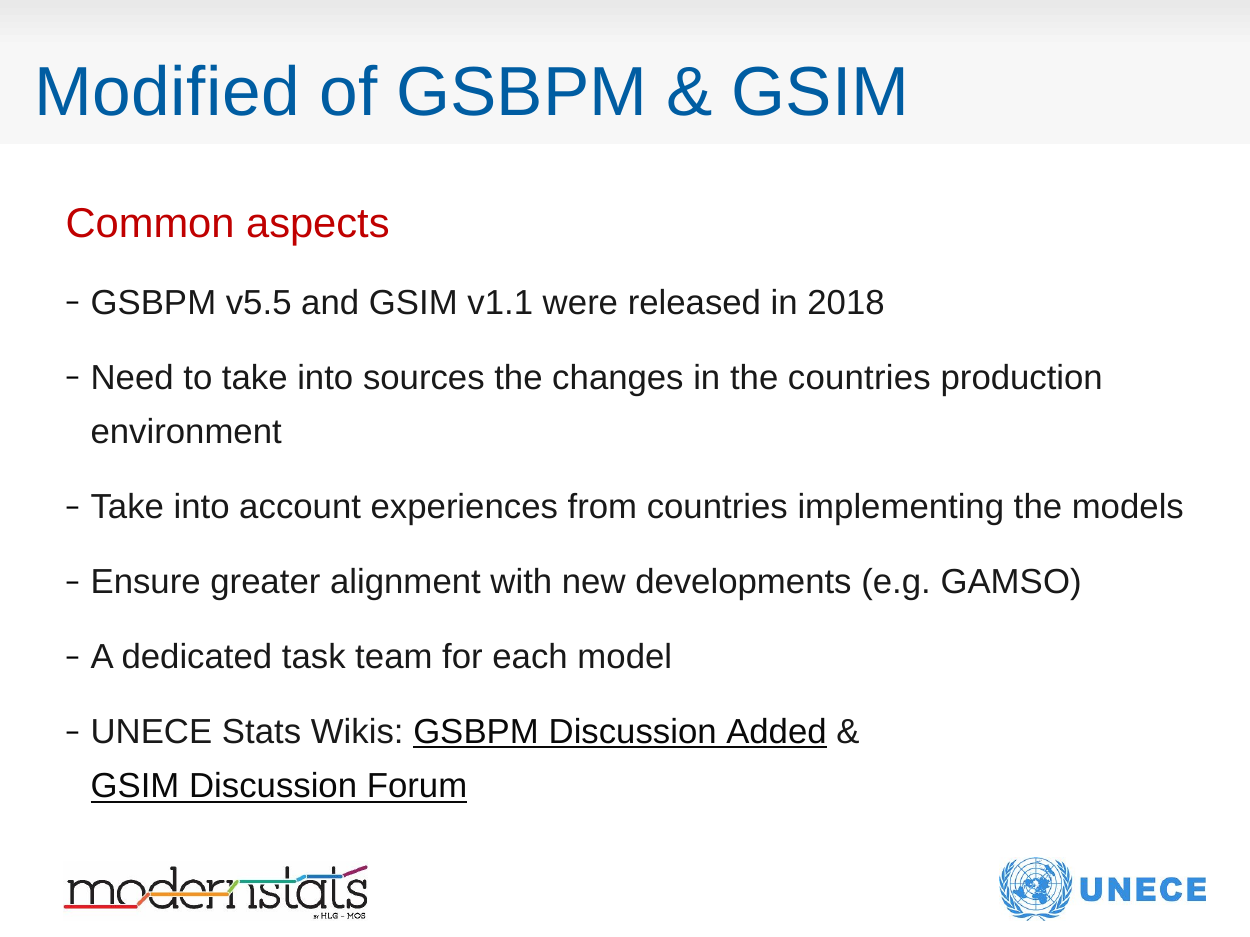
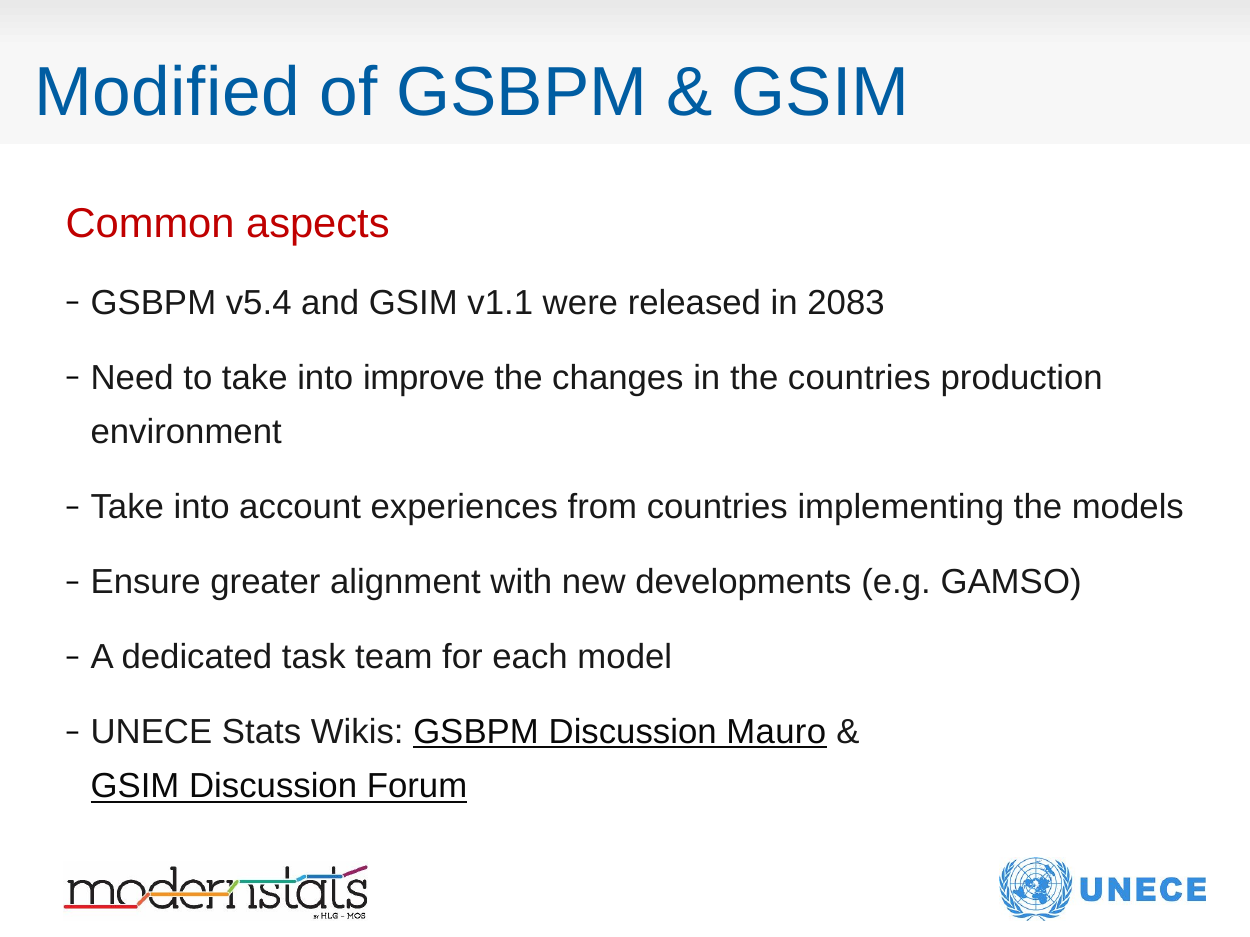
v5.5: v5.5 -> v5.4
2018: 2018 -> 2083
sources: sources -> improve
Added: Added -> Mauro
